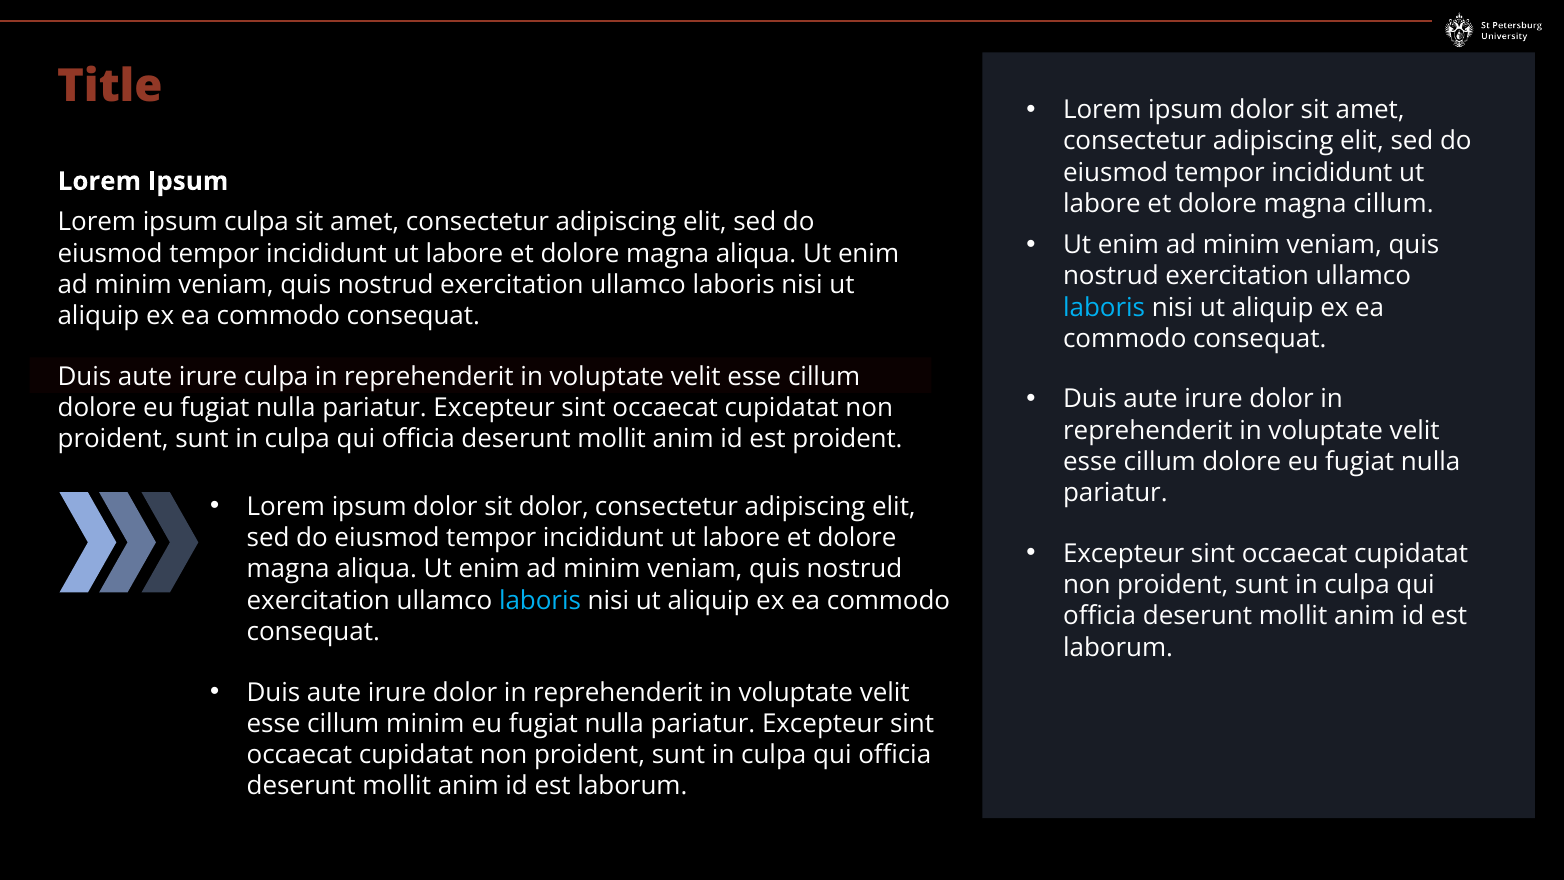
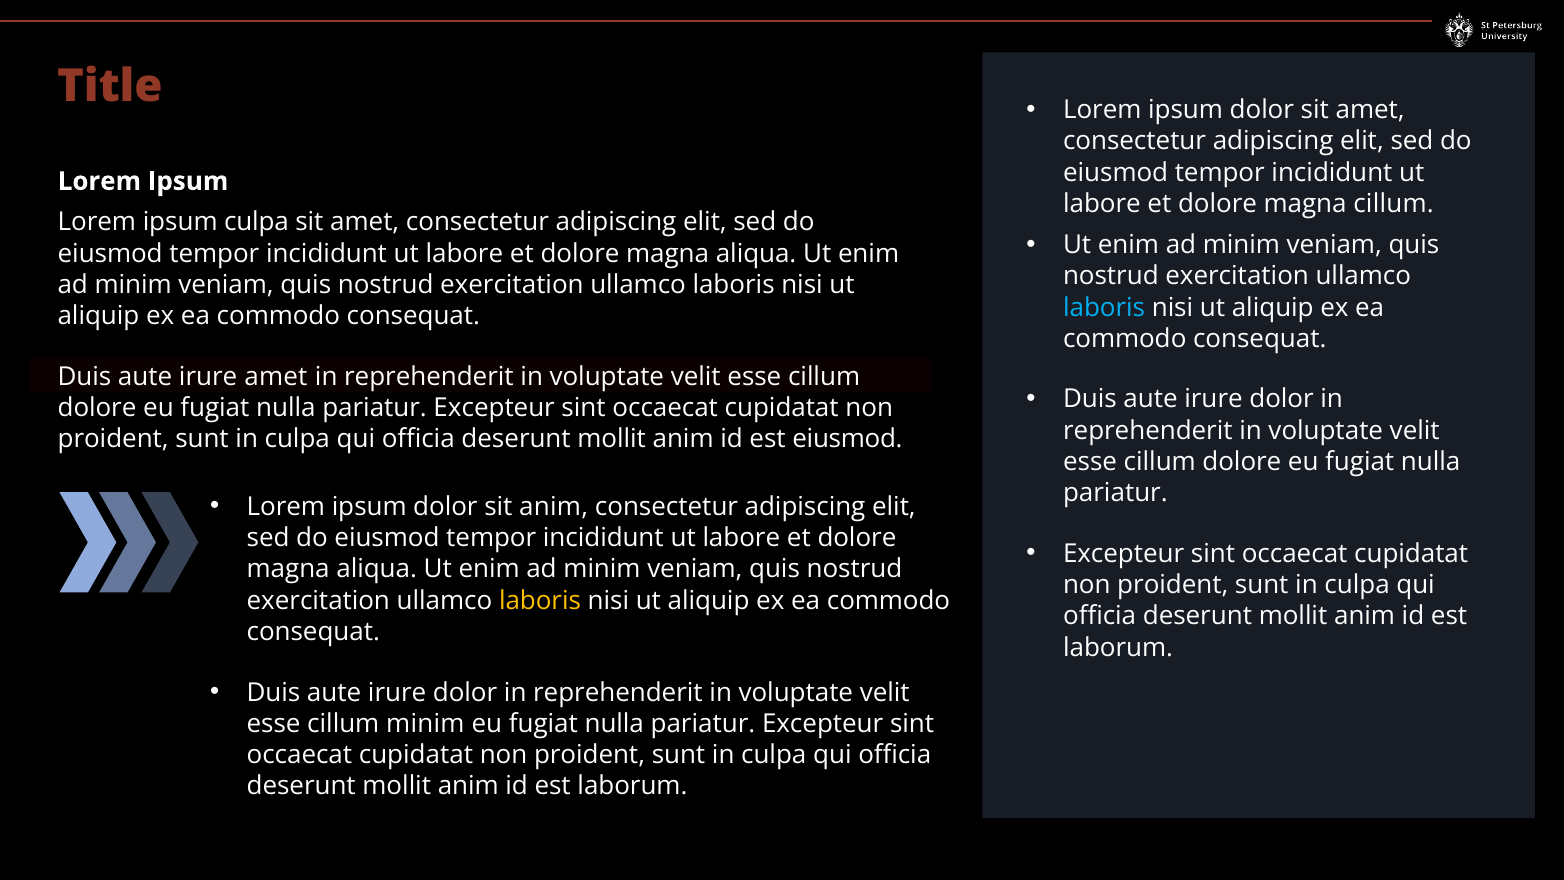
irure culpa: culpa -> amet
est proident: proident -> eiusmod
sit dolor: dolor -> anim
laboris at (540, 600) colour: light blue -> yellow
